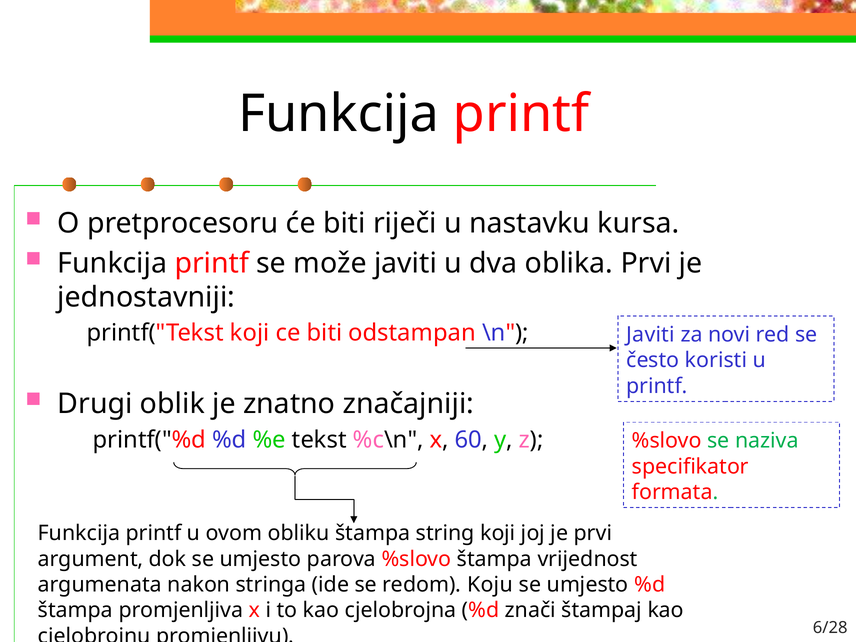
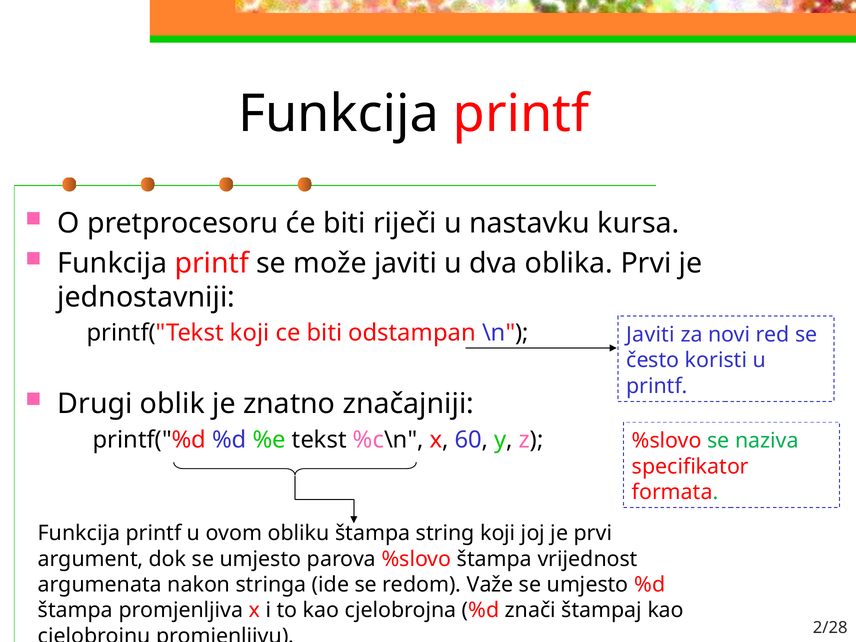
Koju: Koju -> Važe
6/28: 6/28 -> 2/28
